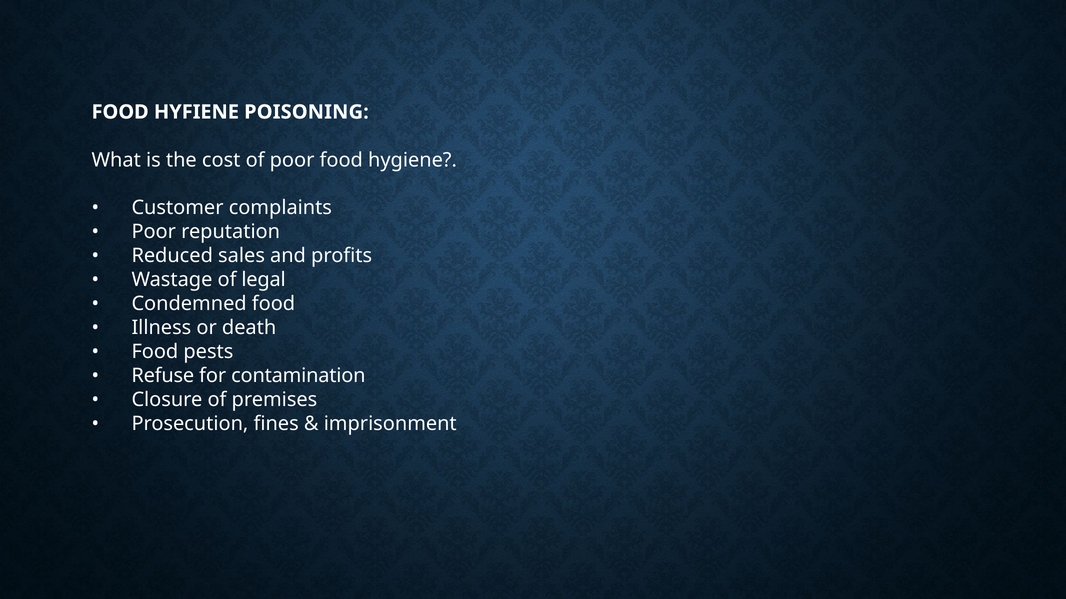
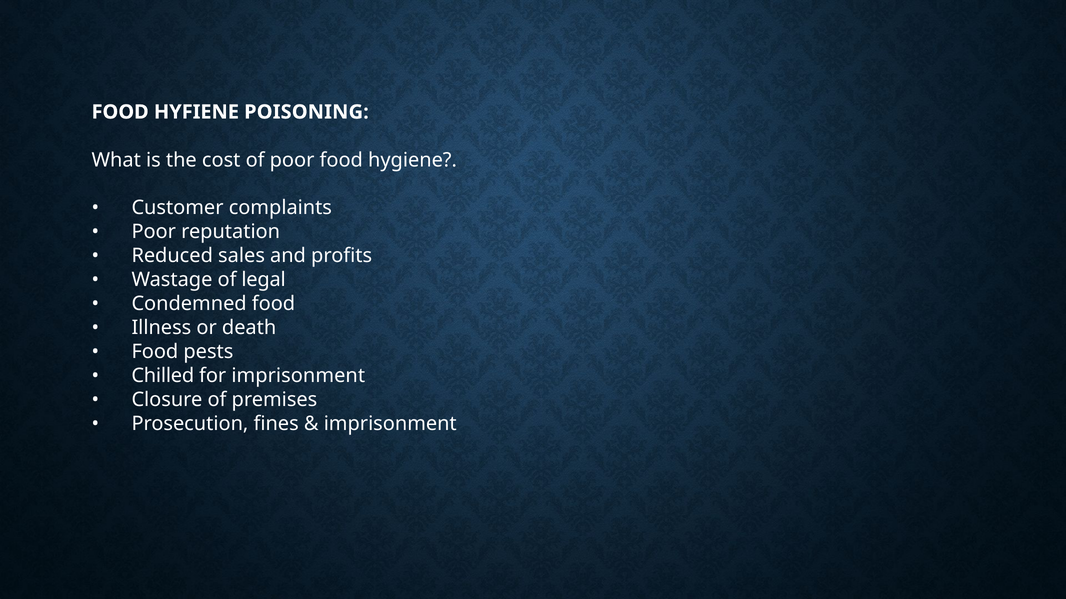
Refuse: Refuse -> Chilled
for contamination: contamination -> imprisonment
